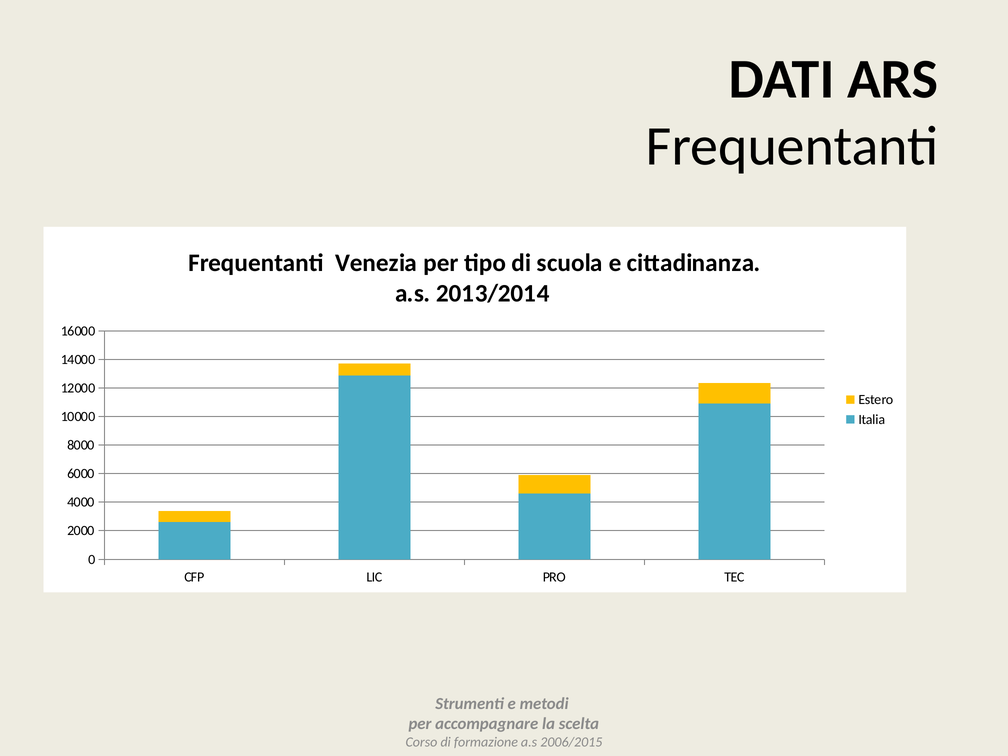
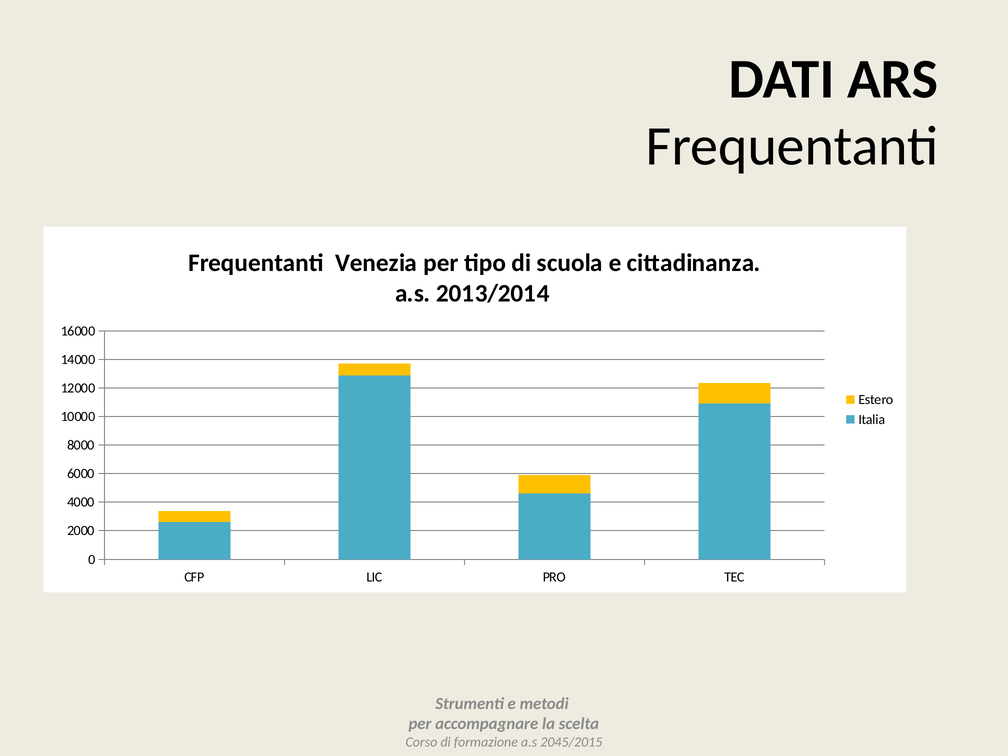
2006/2015: 2006/2015 -> 2045/2015
